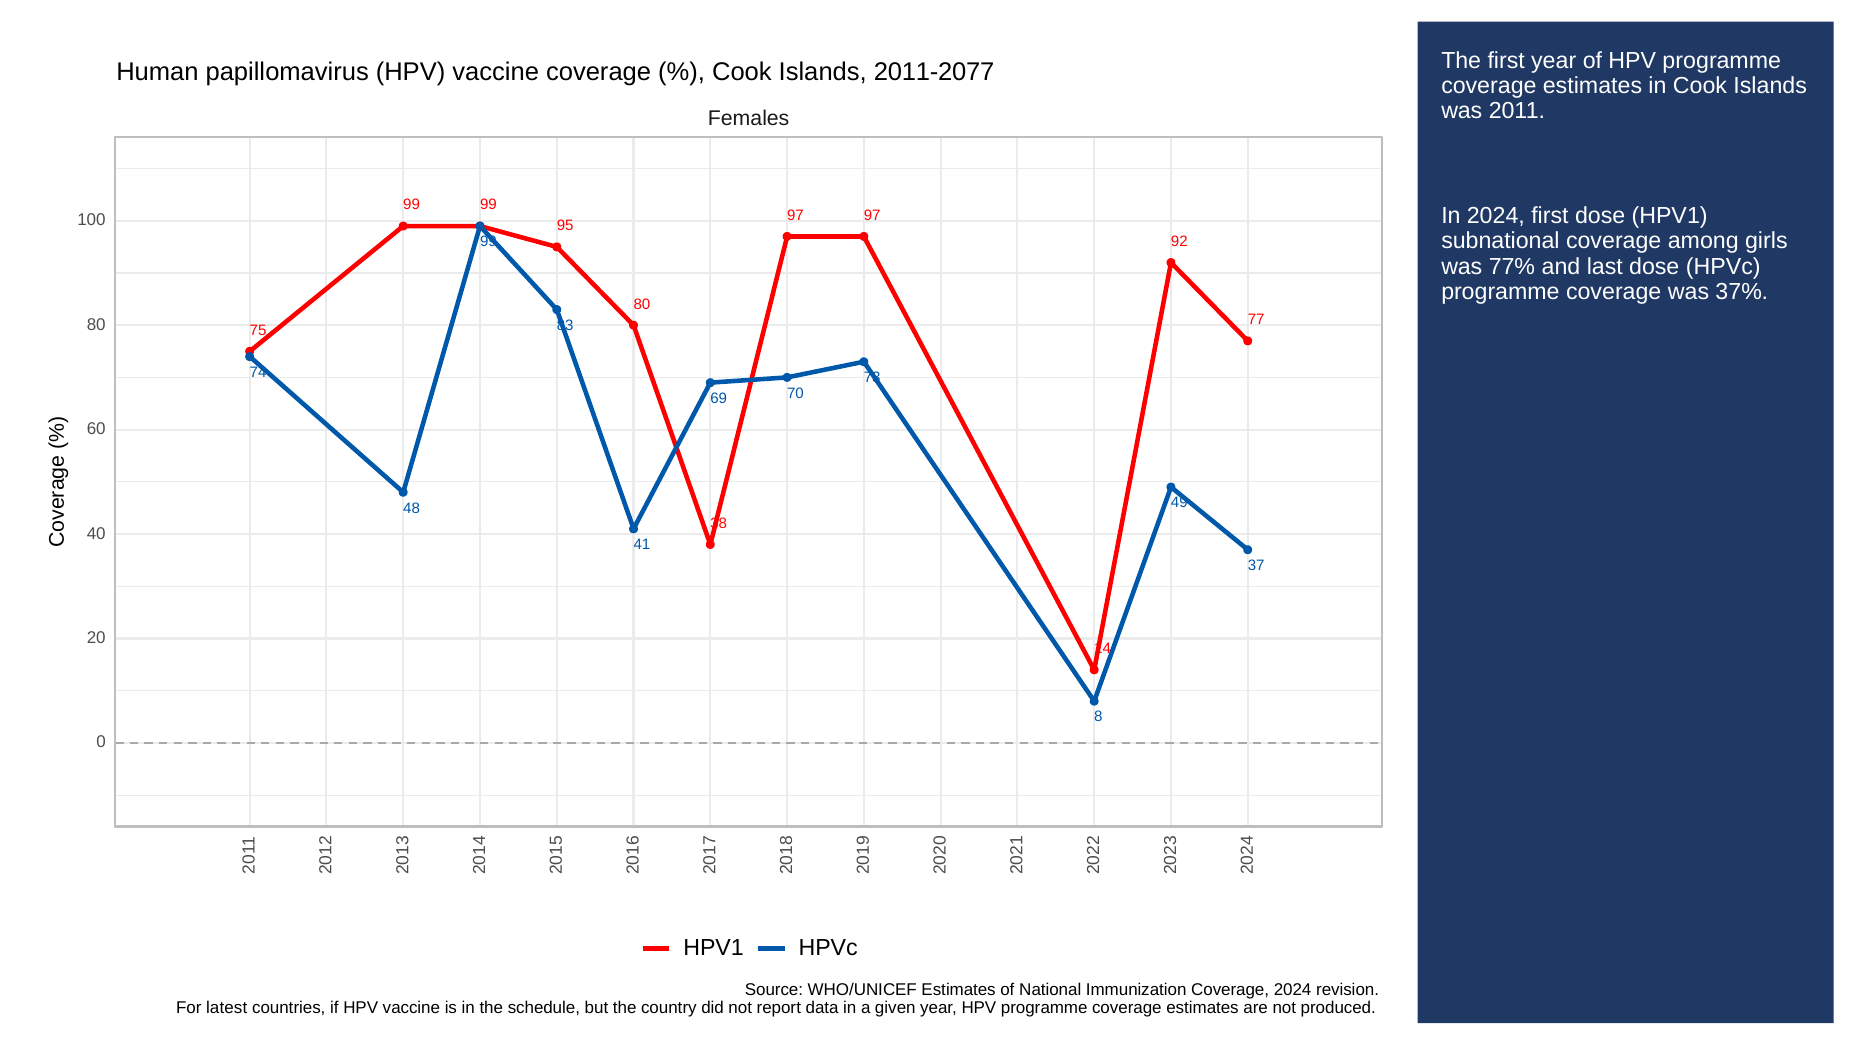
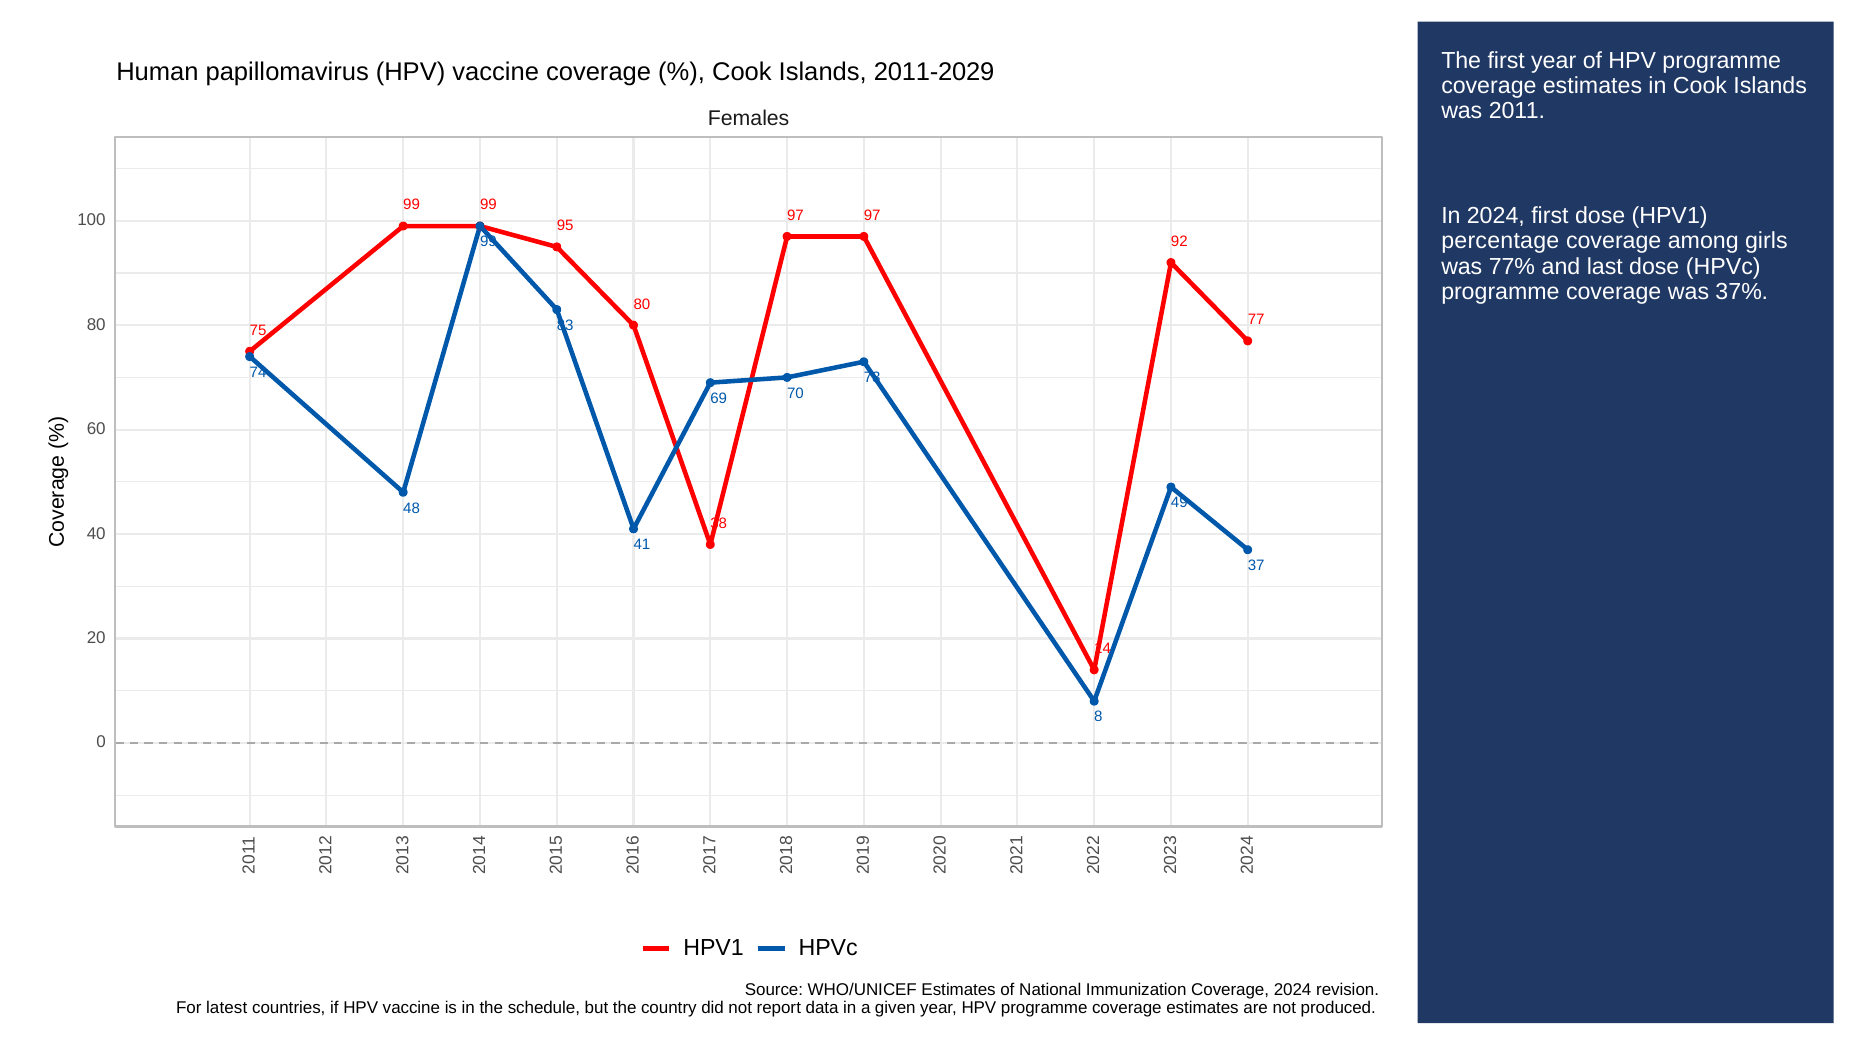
2011-2077: 2011-2077 -> 2011-2029
subnational: subnational -> percentage
